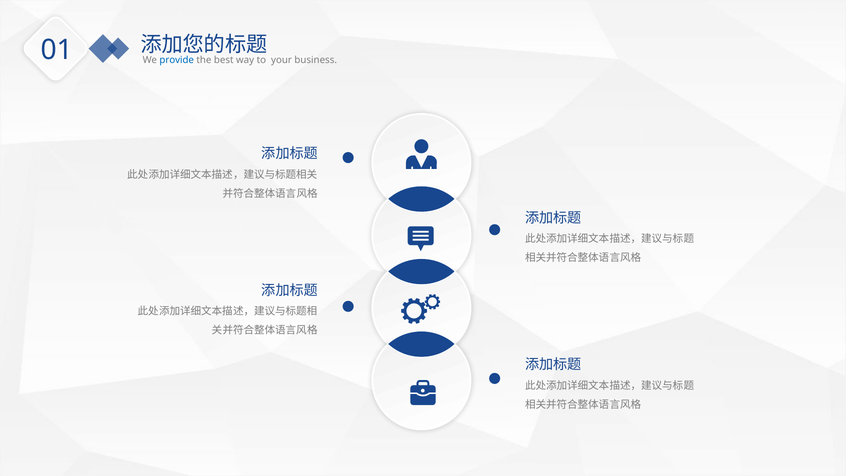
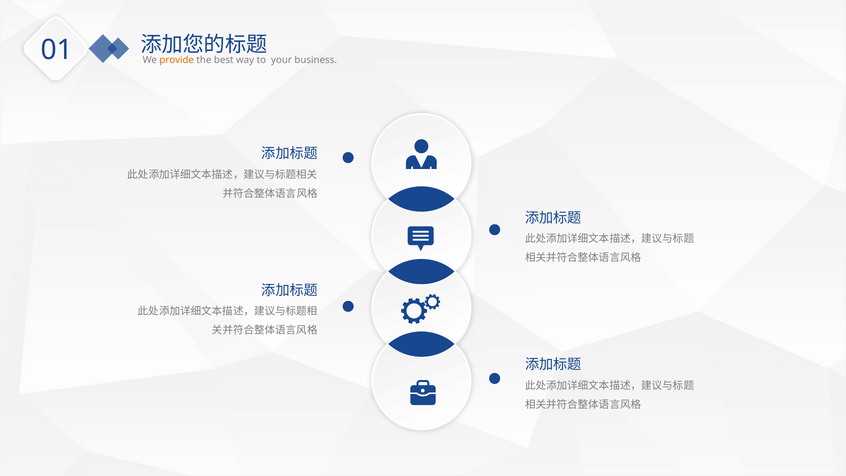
provide colour: blue -> orange
